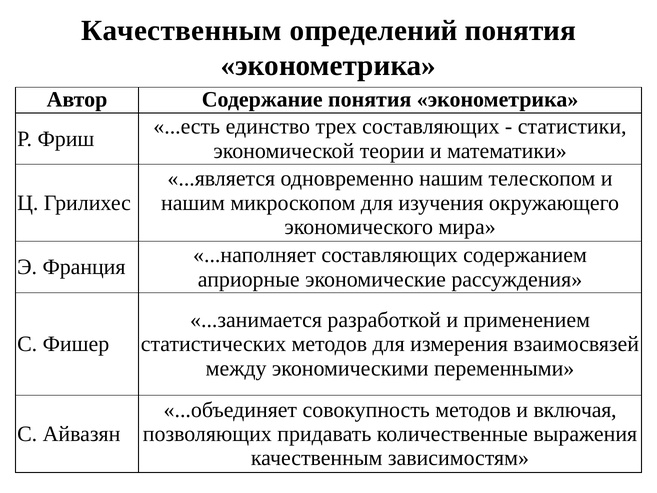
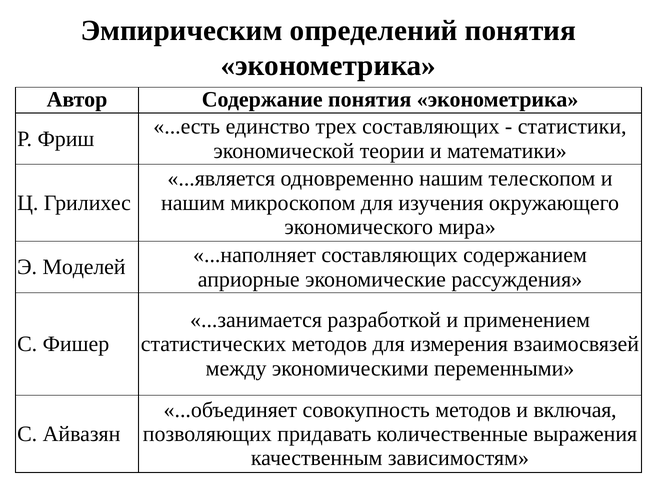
Качественным at (181, 31): Качественным -> Эмпирическим
Франция: Франция -> Моделей
